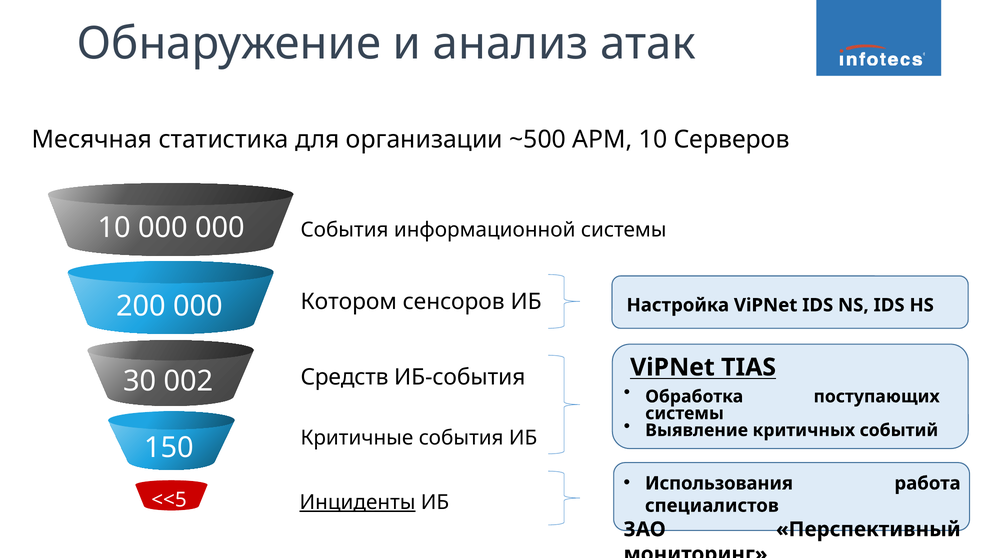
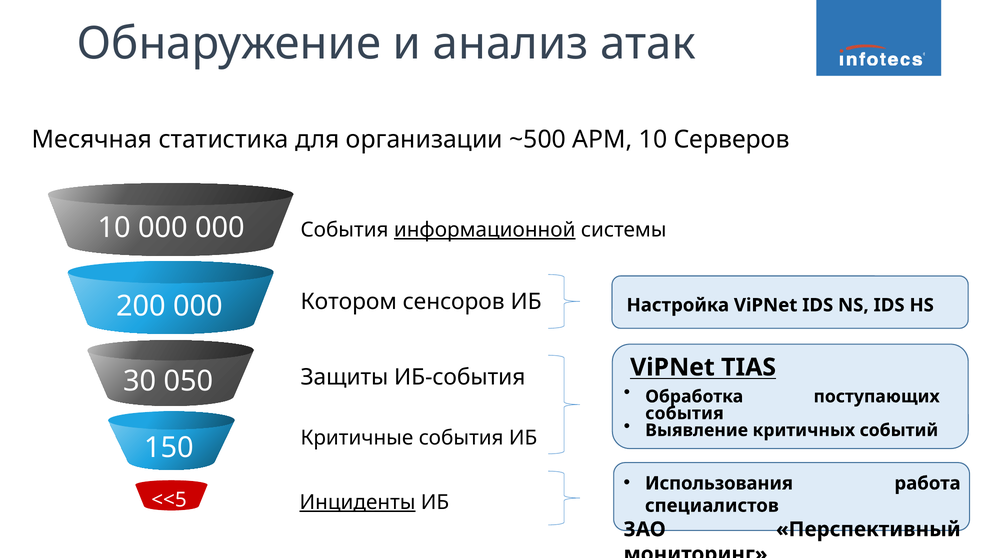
информационной underline: none -> present
Средств: Средств -> Защиты
002: 002 -> 050
системы at (685, 413): системы -> события
